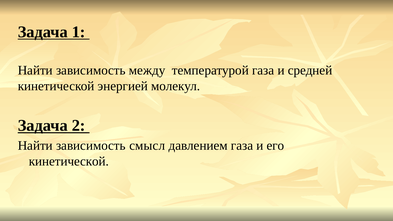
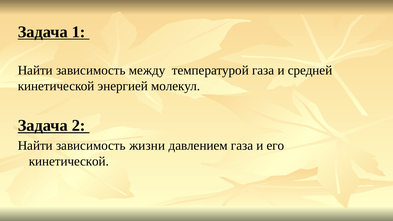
смысл: смысл -> жизни
